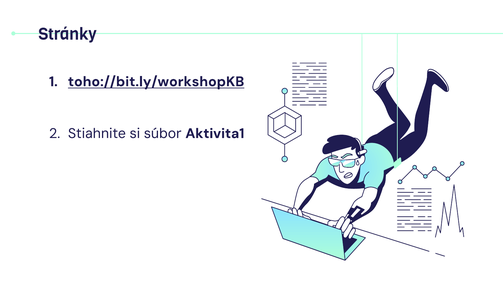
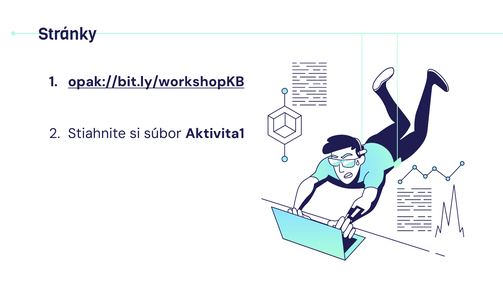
toho://bit.ly/workshopKB: toho://bit.ly/workshopKB -> opak://bit.ly/workshopKB
